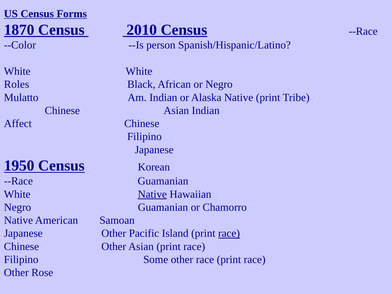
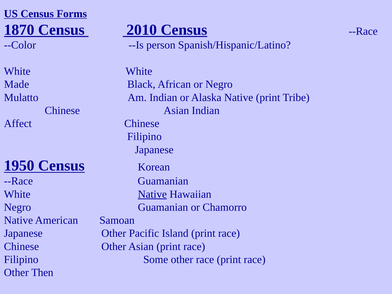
Roles: Roles -> Made
race at (229, 233) underline: present -> none
Rose: Rose -> Then
